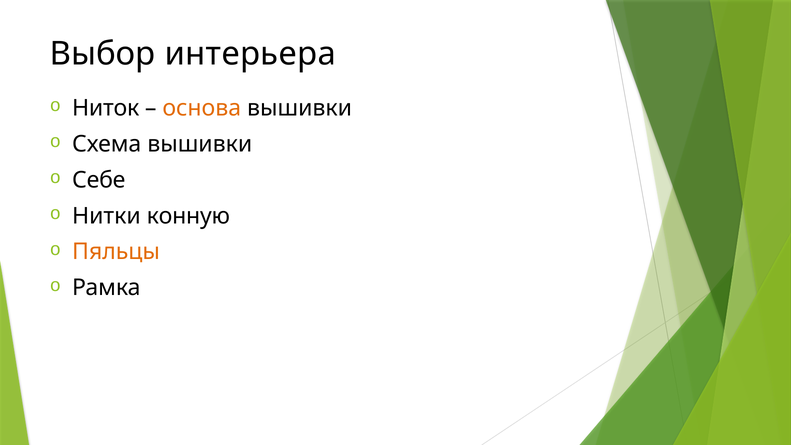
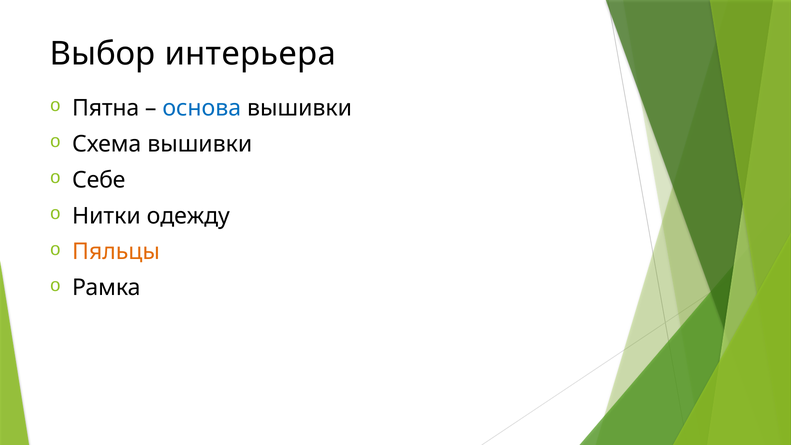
Ниток: Ниток -> Пятна
основа colour: orange -> blue
конную: конную -> одежду
